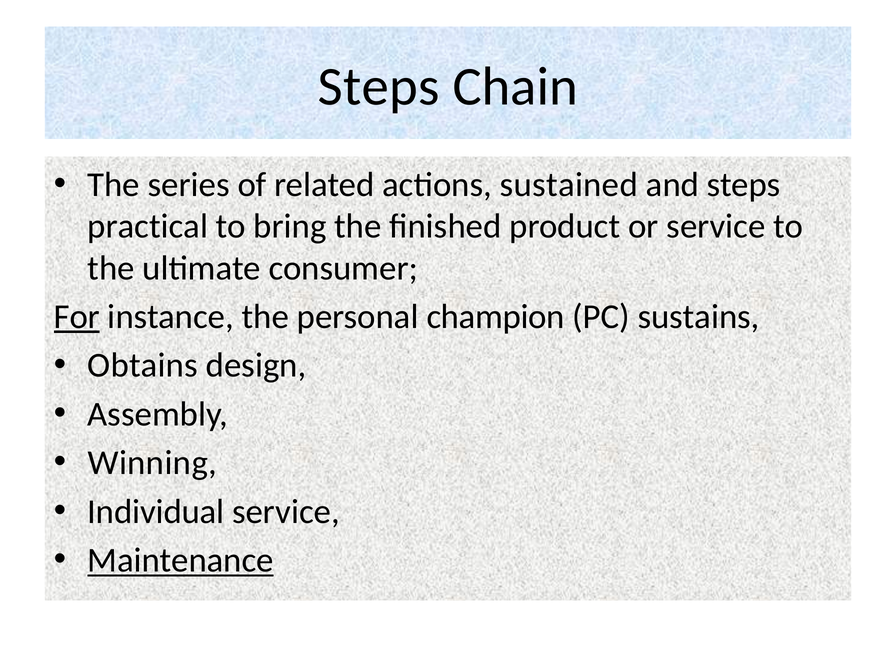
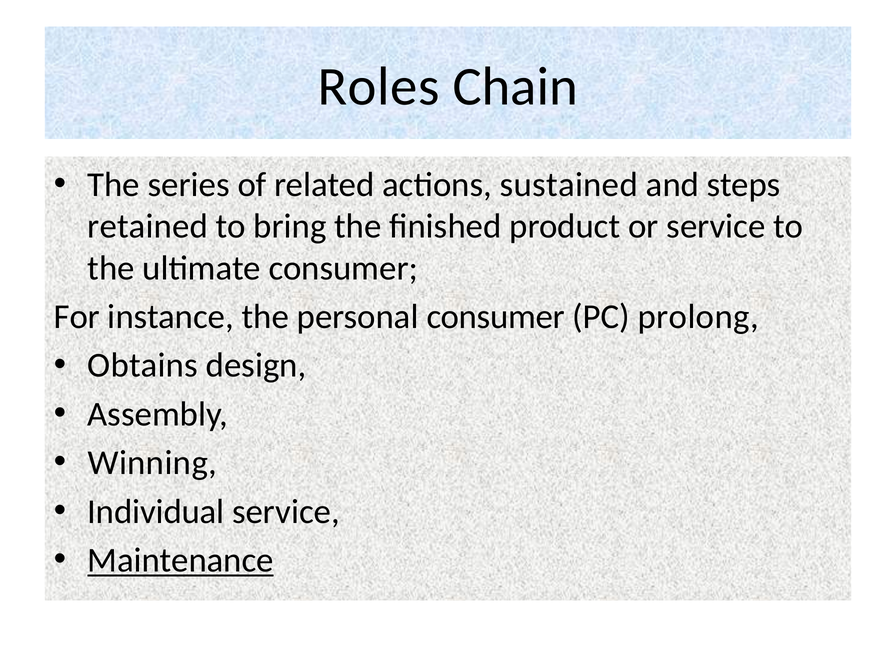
Steps at (379, 87): Steps -> Roles
practical: practical -> retained
For underline: present -> none
personal champion: champion -> consumer
sustains: sustains -> prolong
